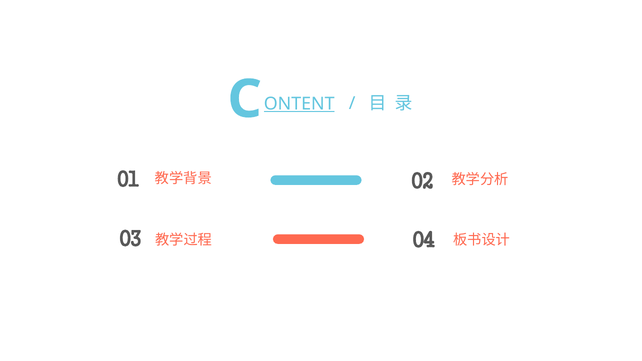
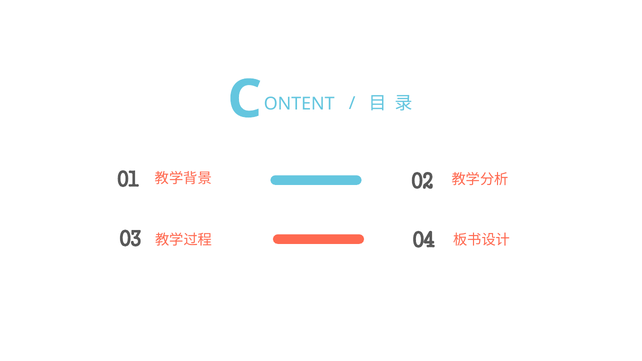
ONTENT underline: present -> none
